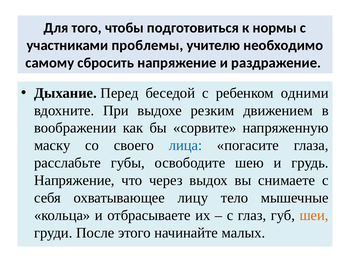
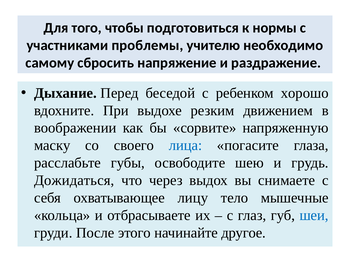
одними: одними -> хорошо
Напряжение at (74, 181): Напряжение -> Дожидаться
шеи colour: orange -> blue
малых: малых -> другое
